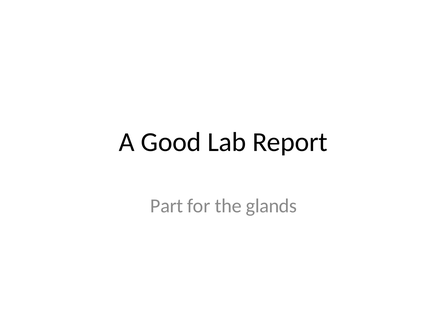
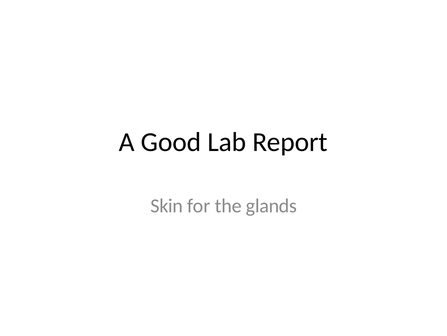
Part: Part -> Skin
